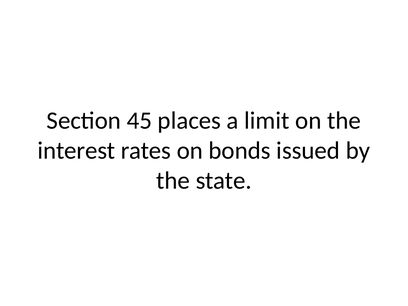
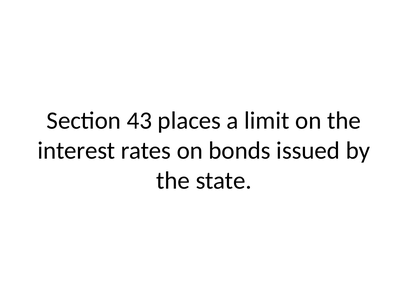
45: 45 -> 43
